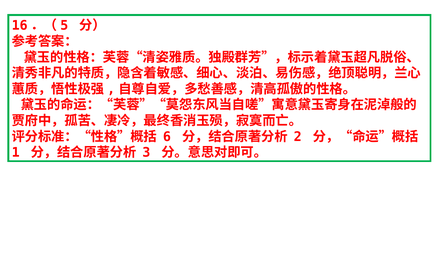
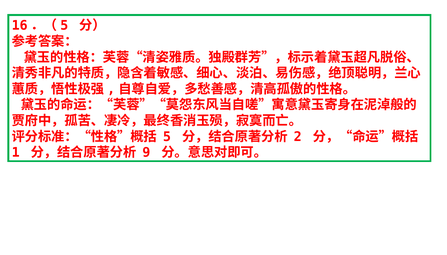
6: 6 -> 5
3: 3 -> 9
